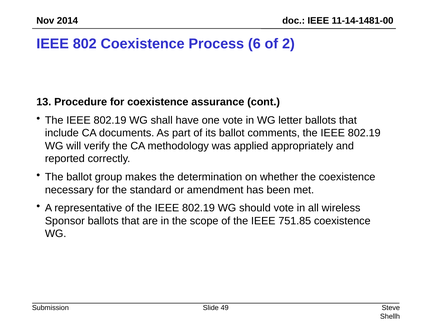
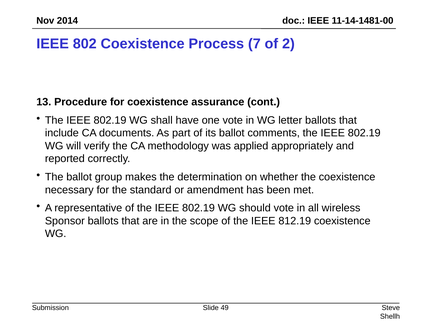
6: 6 -> 7
751.85: 751.85 -> 812.19
